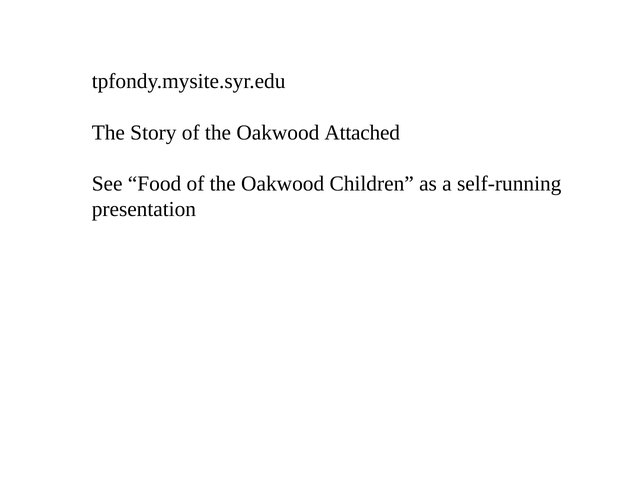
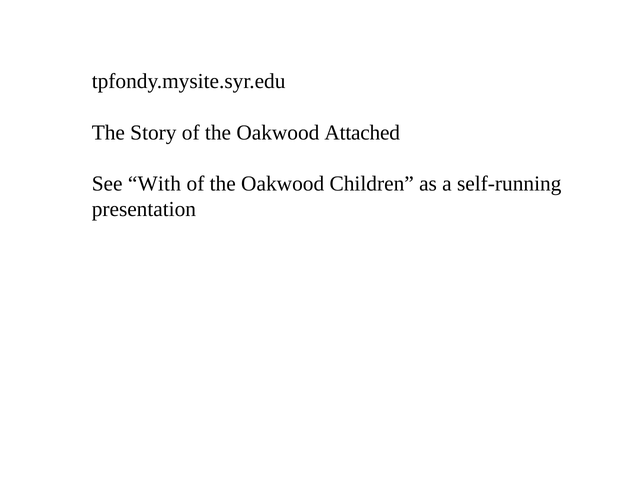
Food: Food -> With
